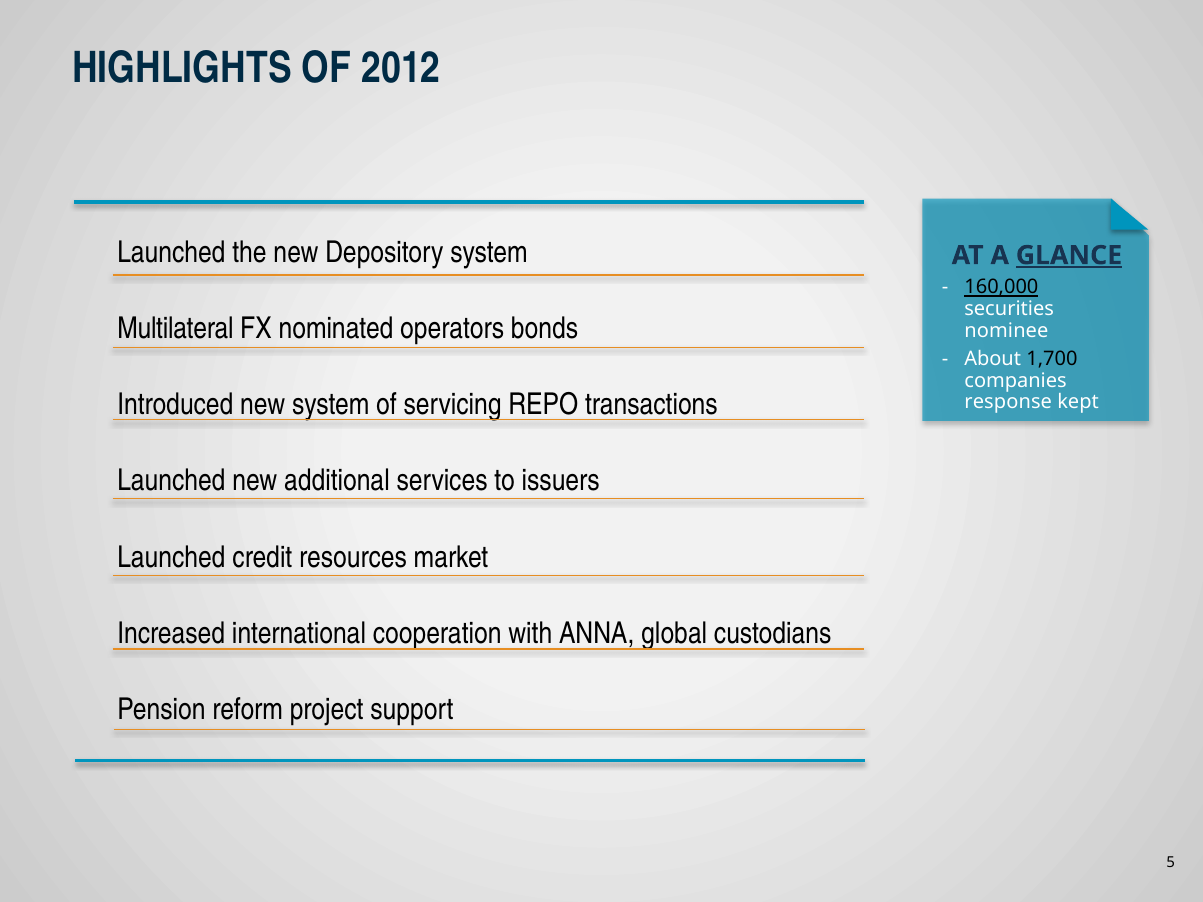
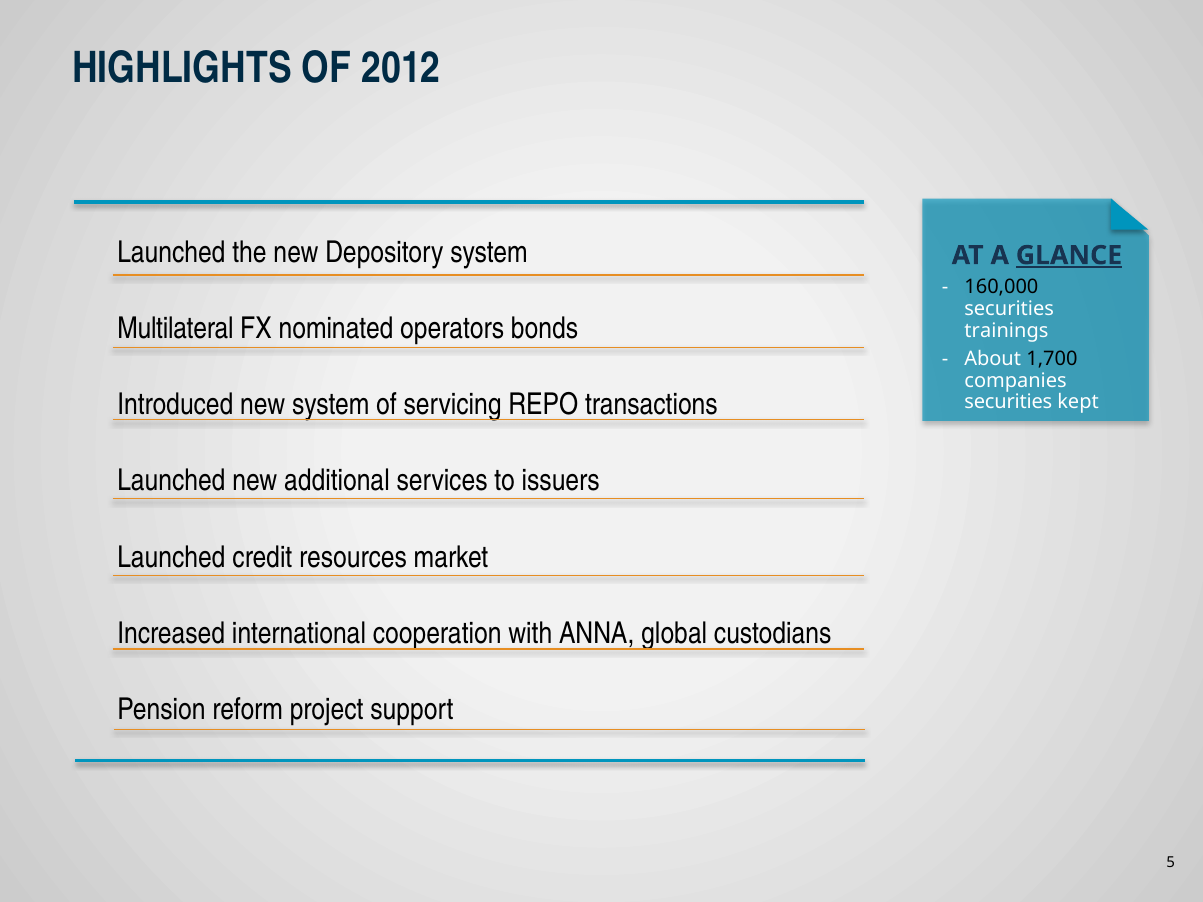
160,000 underline: present -> none
nominee: nominee -> trainings
response at (1008, 402): response -> securities
